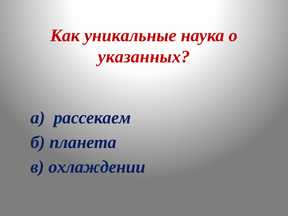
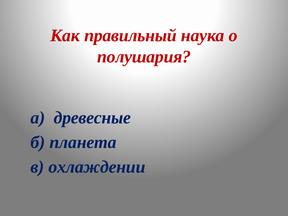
уникальные: уникальные -> правильный
указанных: указанных -> полушария
рассекаем: рассекаем -> древесные
